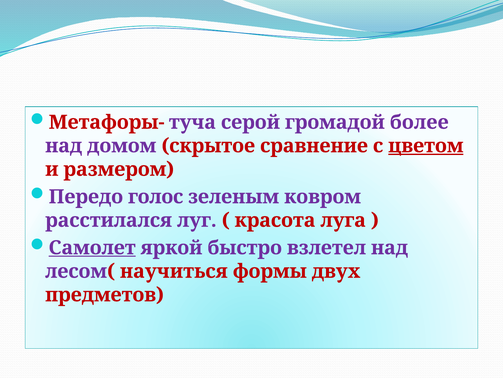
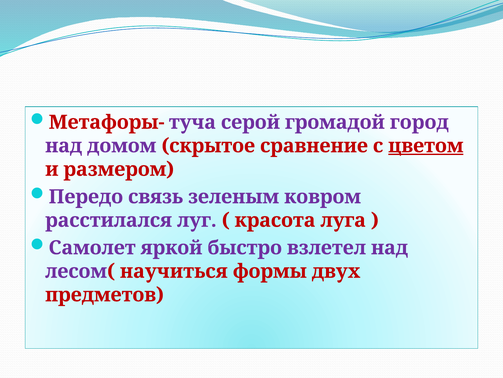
более: более -> город
голос: голос -> связь
Самолет underline: present -> none
